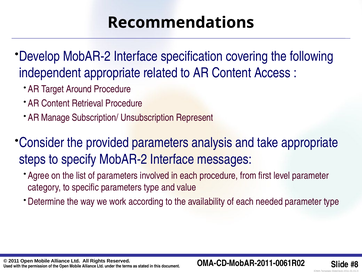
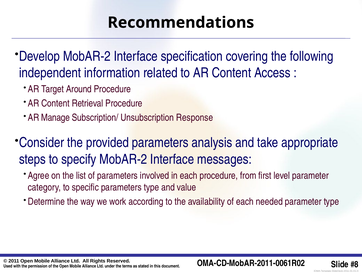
independent appropriate: appropriate -> information
Represent: Represent -> Response
